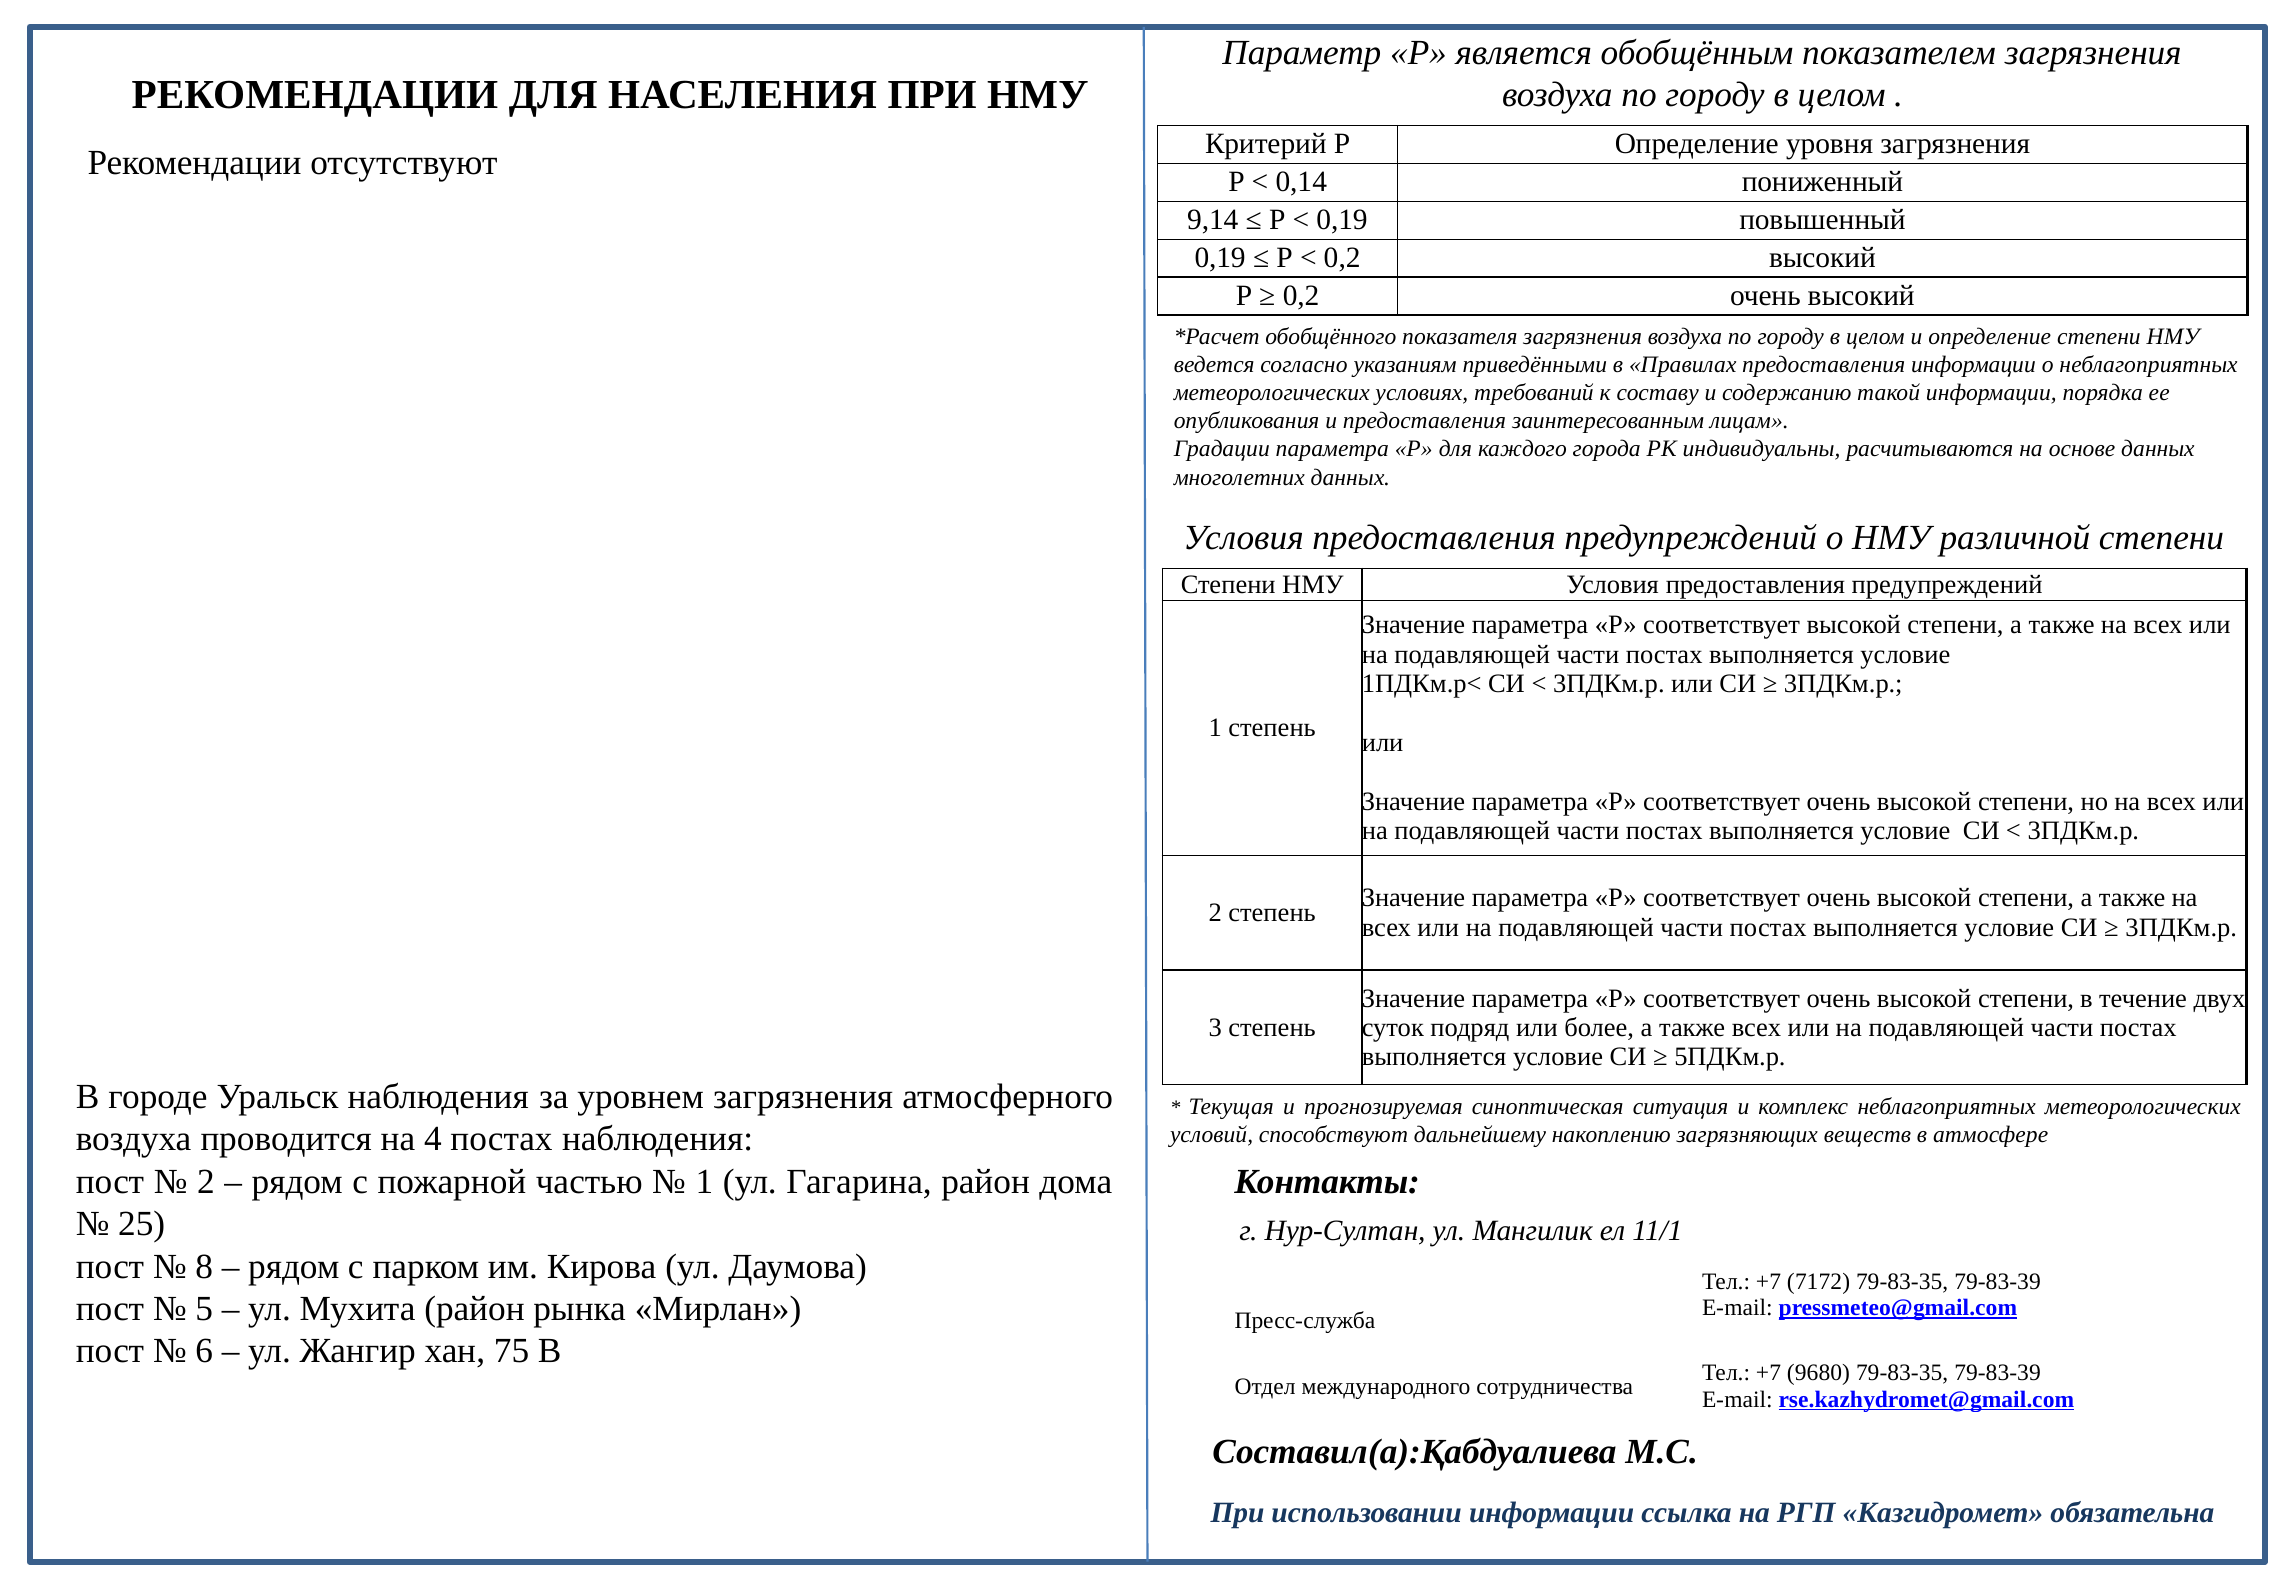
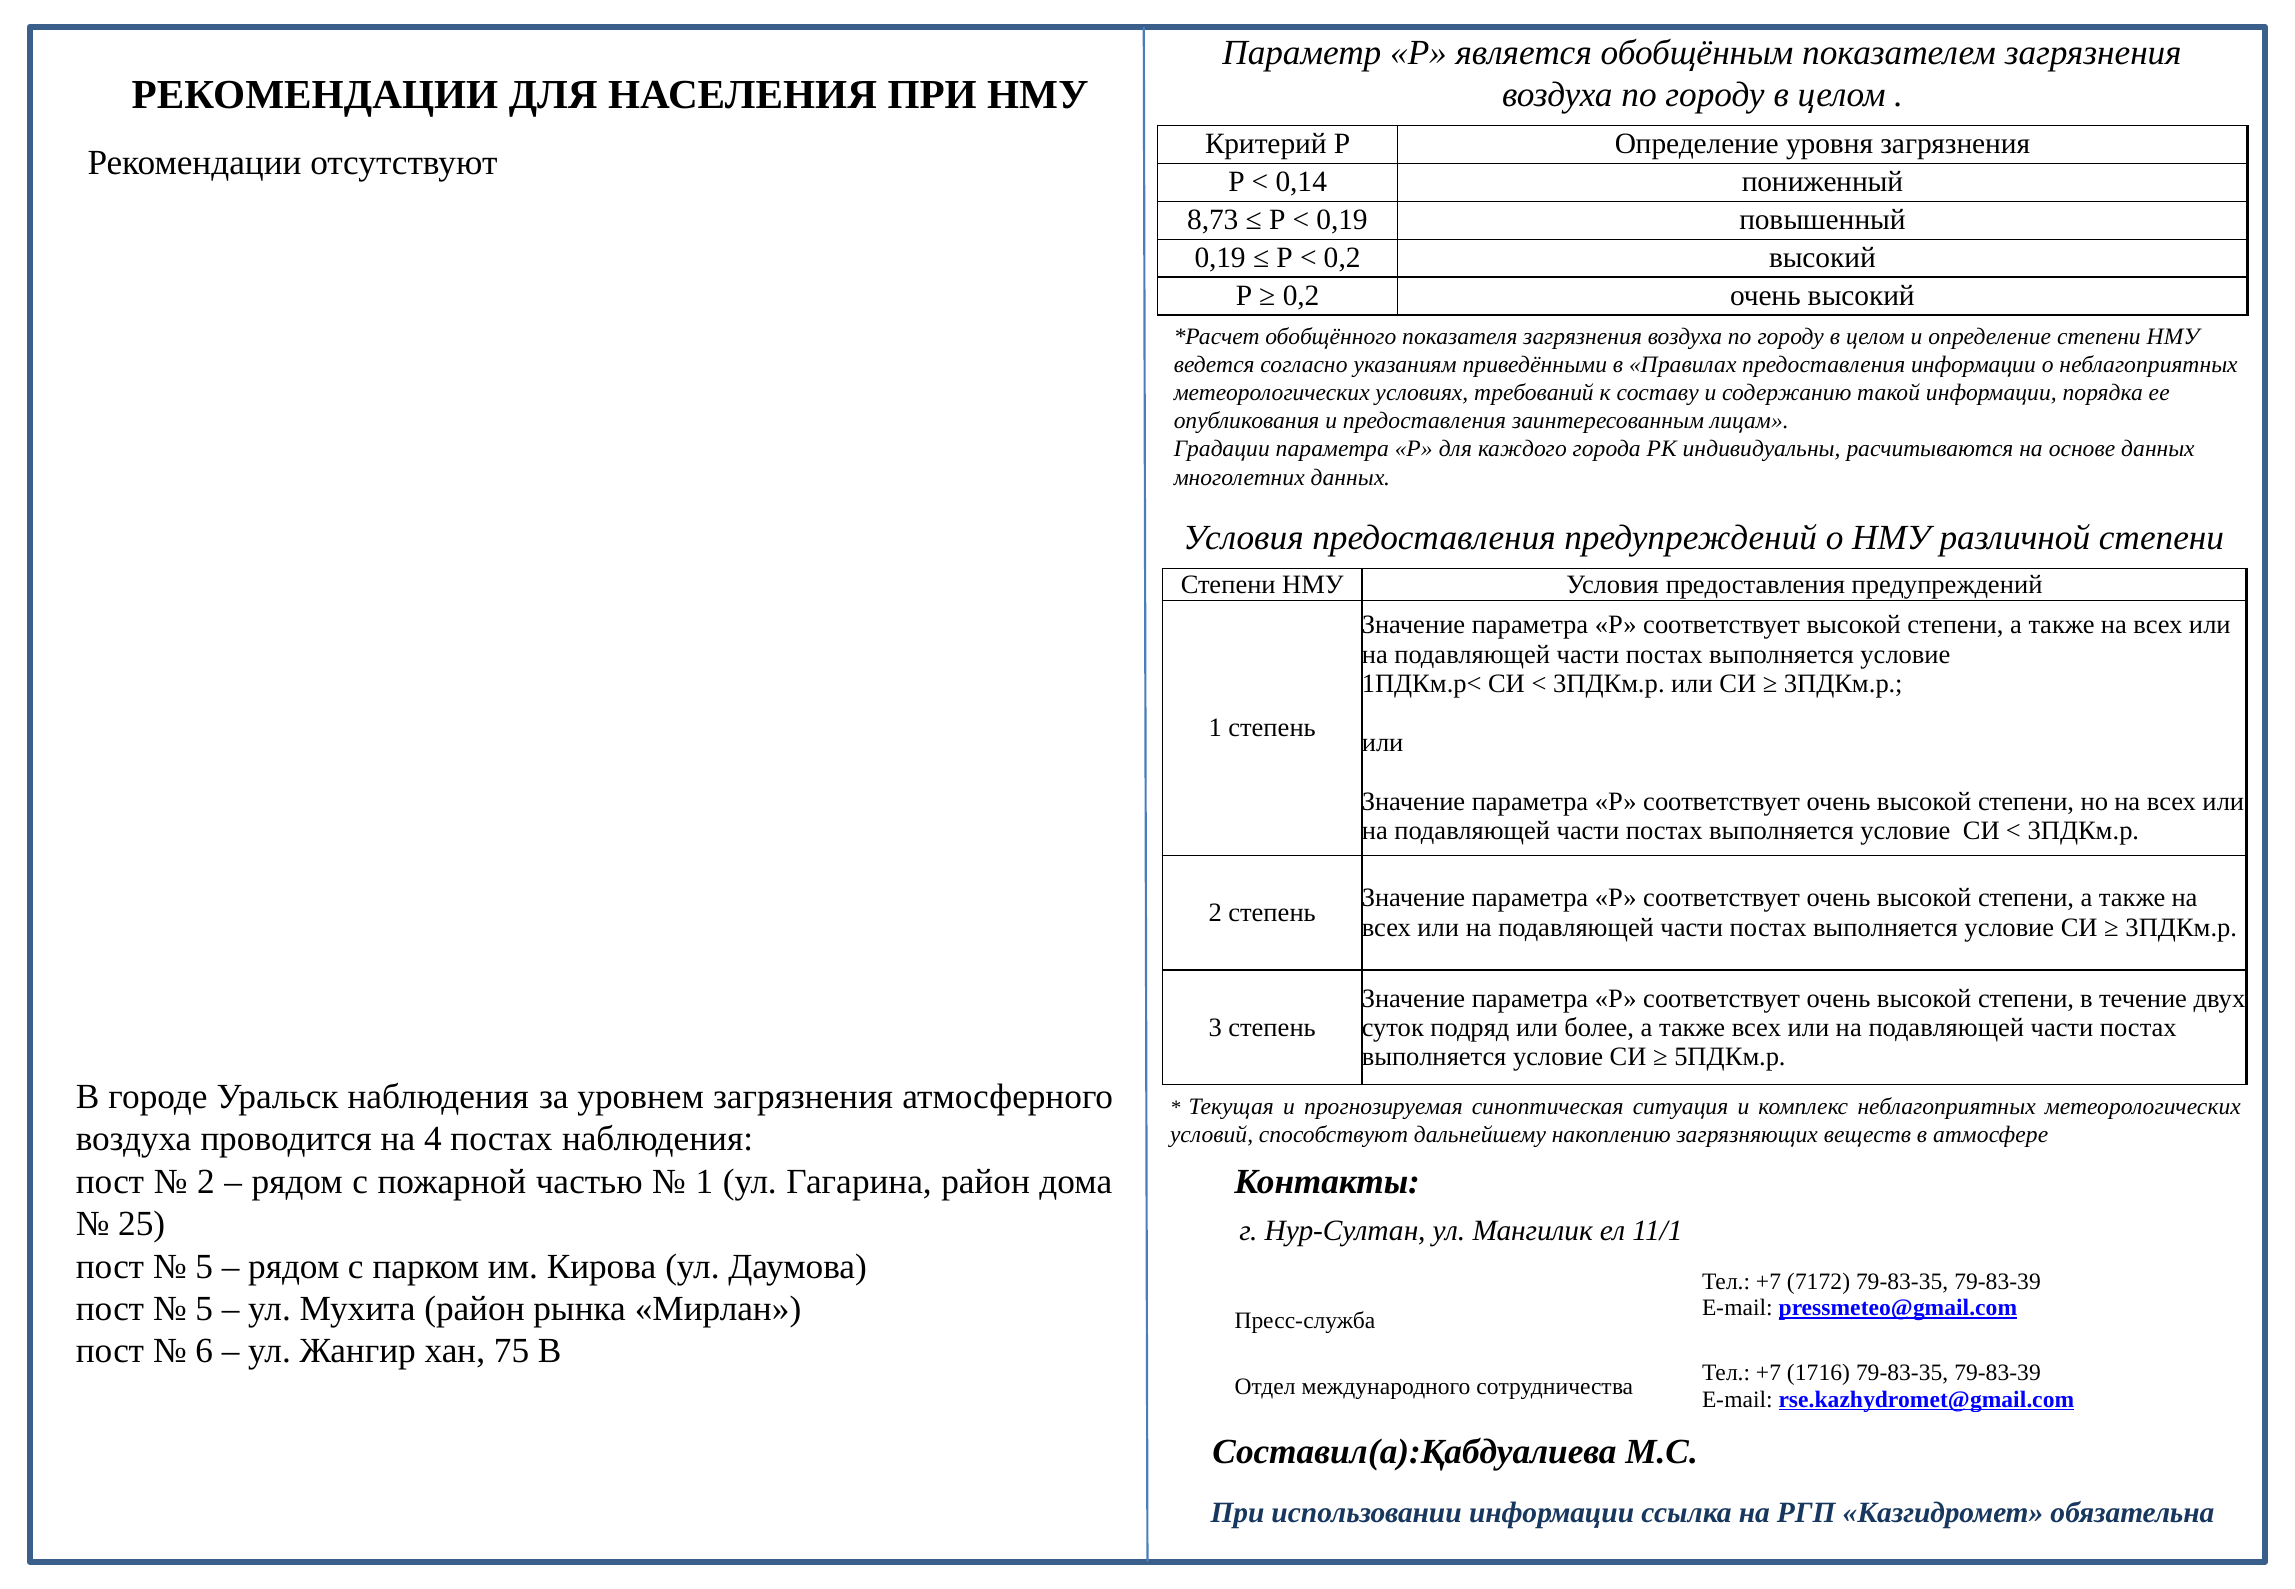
9,14: 9,14 -> 8,73
8 at (204, 1266): 8 -> 5
9680: 9680 -> 1716
